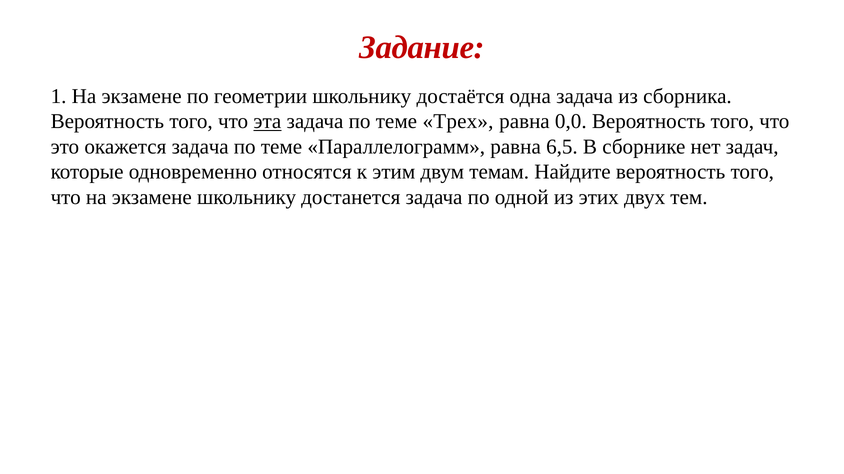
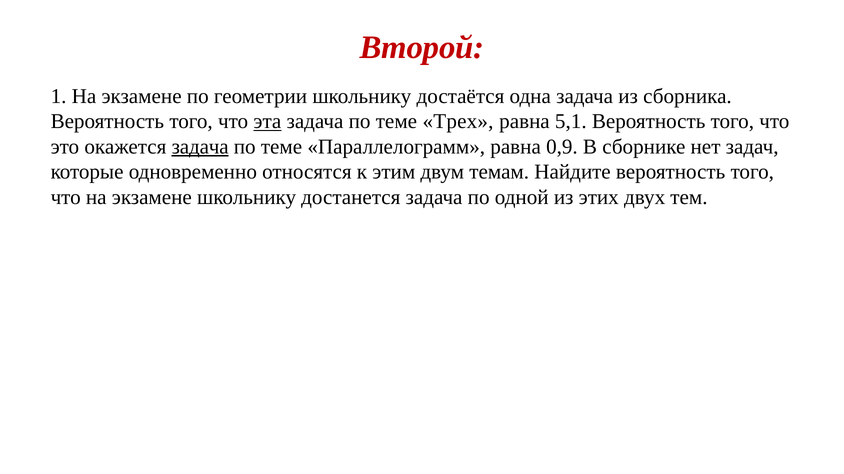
Задание: Задание -> Второй
0,0: 0,0 -> 5,1
задача at (200, 147) underline: none -> present
6,5: 6,5 -> 0,9
